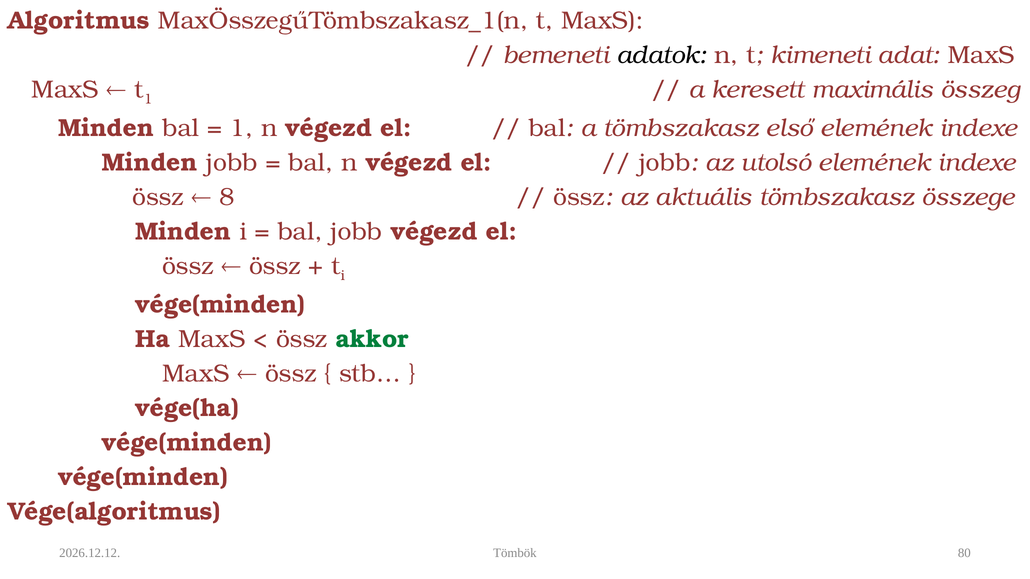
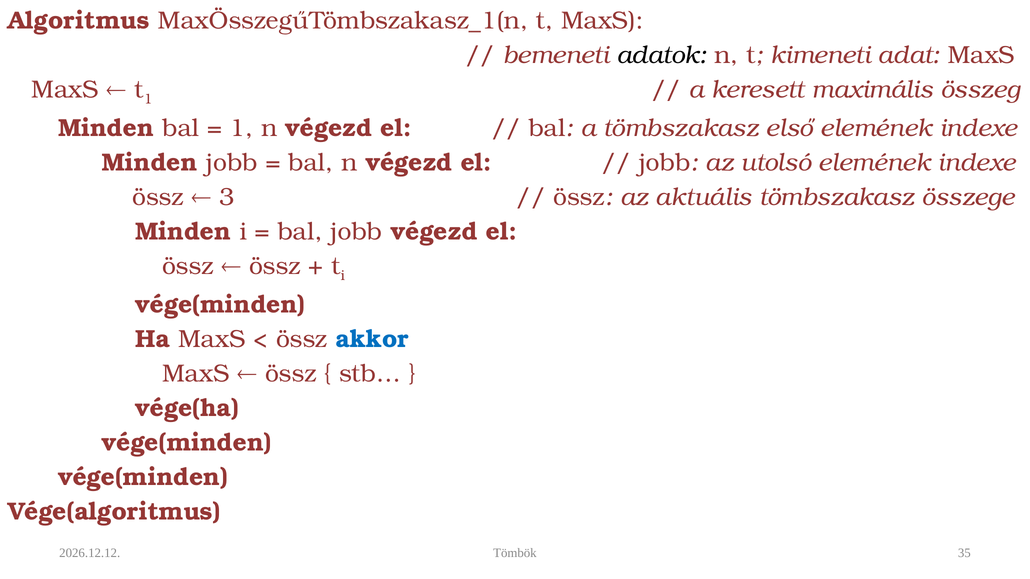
8: 8 -> 3
akkor colour: green -> blue
80: 80 -> 35
